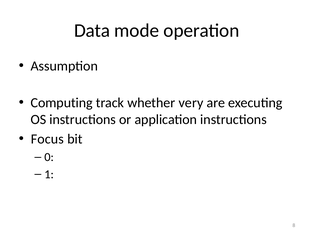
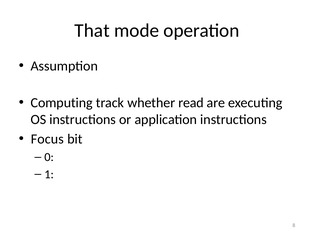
Data: Data -> That
very: very -> read
